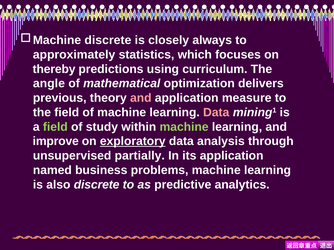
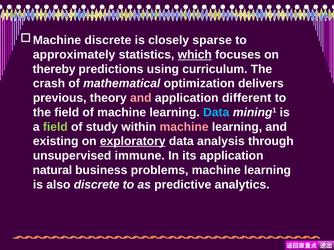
always: always -> sparse
which underline: none -> present
angle: angle -> crash
measure: measure -> different
Data at (216, 113) colour: pink -> light blue
machine at (184, 127) colour: light green -> pink
improve: improve -> existing
partially: partially -> immune
named: named -> natural
